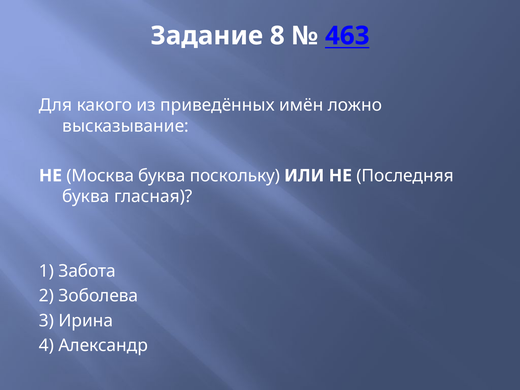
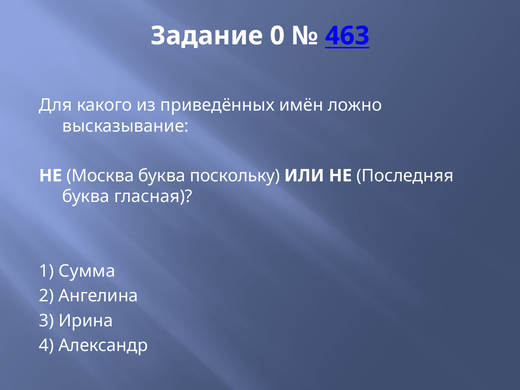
8: 8 -> 0
Забота: Забота -> Сумма
Зоболева: Зоболева -> Ангелина
